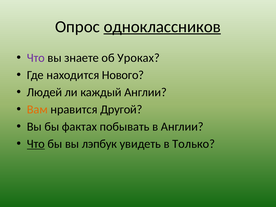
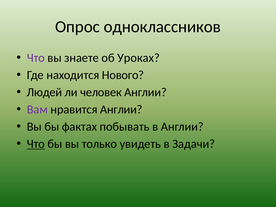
одноклассников underline: present -> none
каждый: каждый -> человек
Вам colour: orange -> purple
нравится Другой: Другой -> Англии
лэпбук: лэпбук -> только
Только: Только -> Задачи
